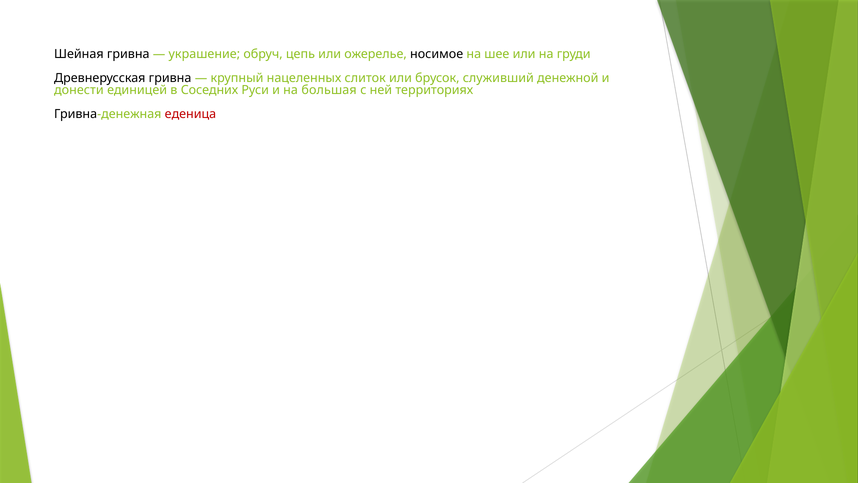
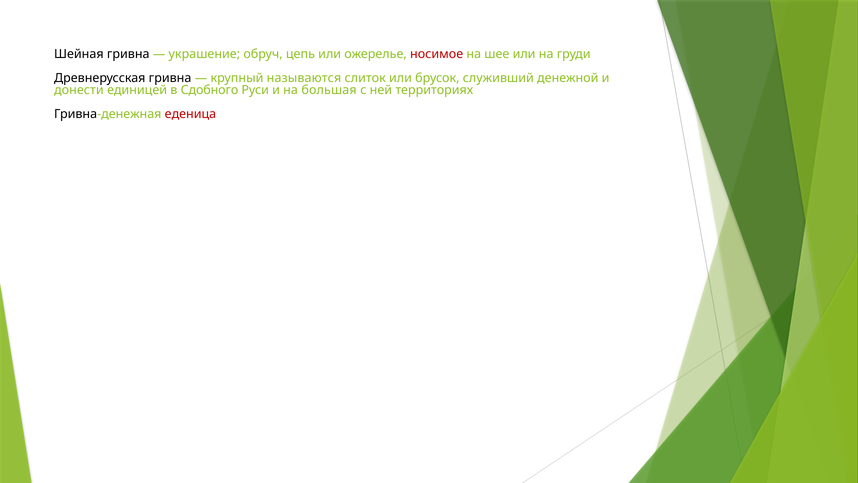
носимое colour: black -> red
нацеленных: нацеленных -> называются
Соседних: Соседних -> Сдобного
